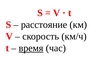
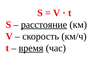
расстояние underline: none -> present
